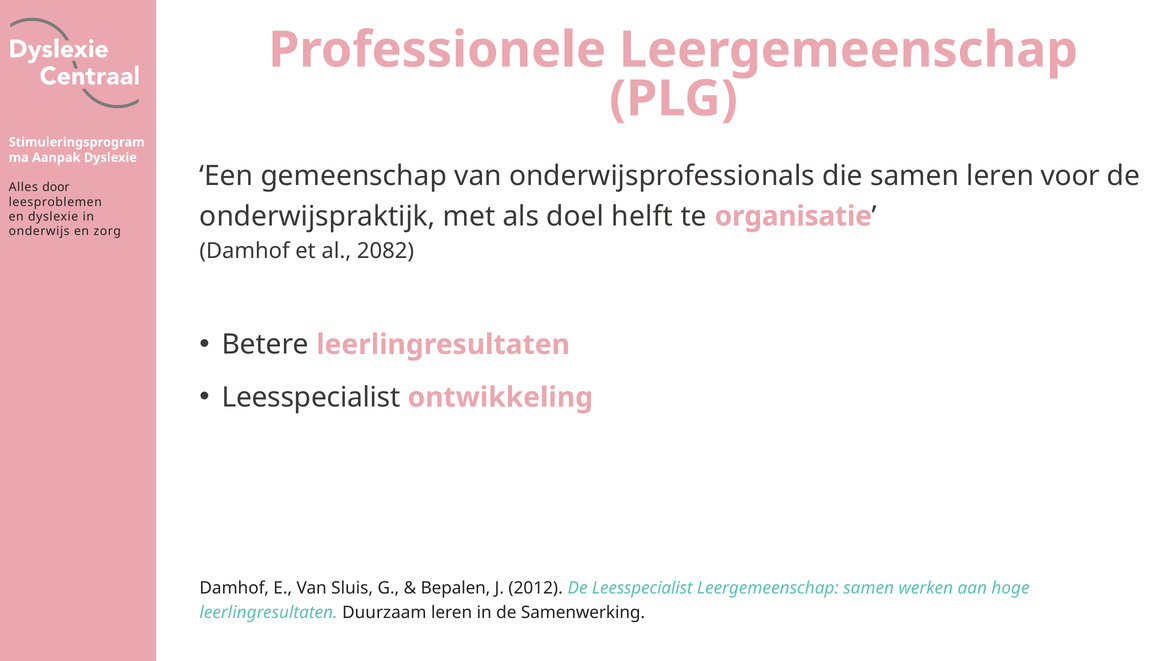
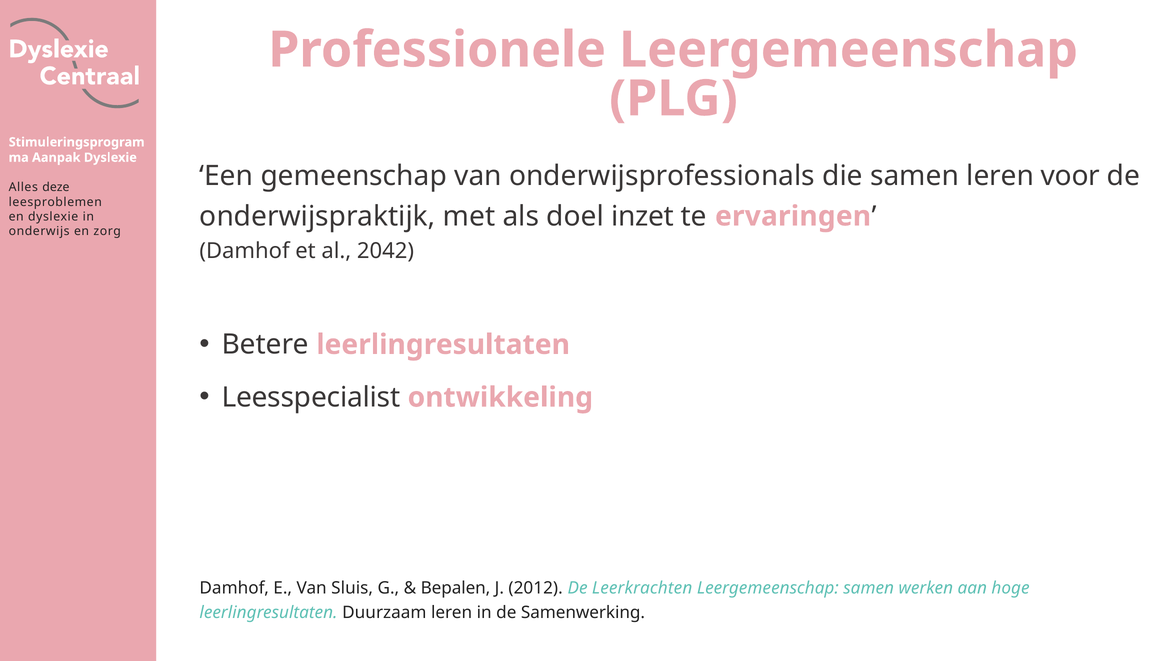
door: door -> deze
helft: helft -> inzet
organisatie: organisatie -> ervaringen
2082: 2082 -> 2042
De Leesspecialist: Leesspecialist -> Leerkrachten
